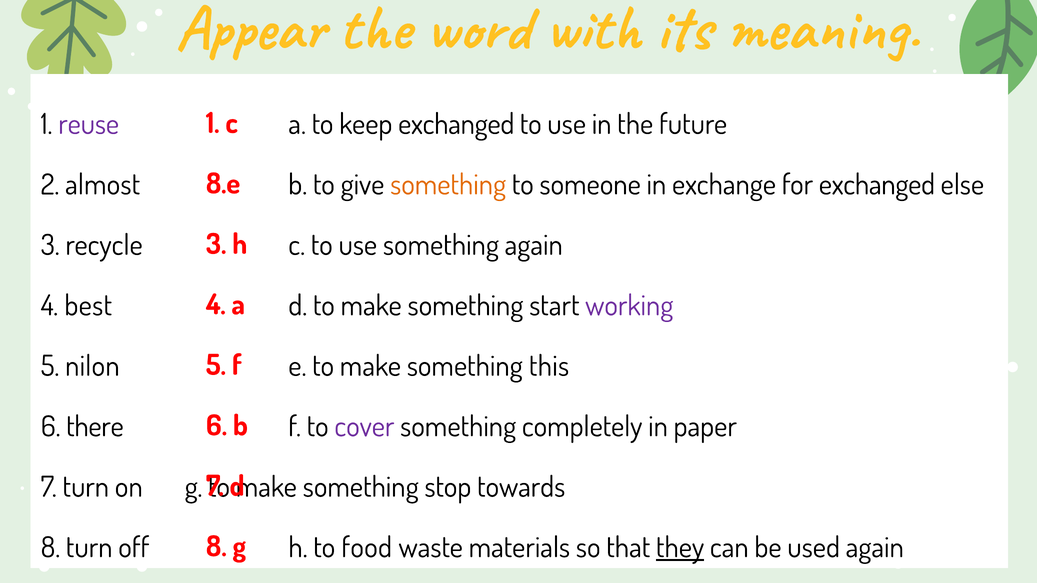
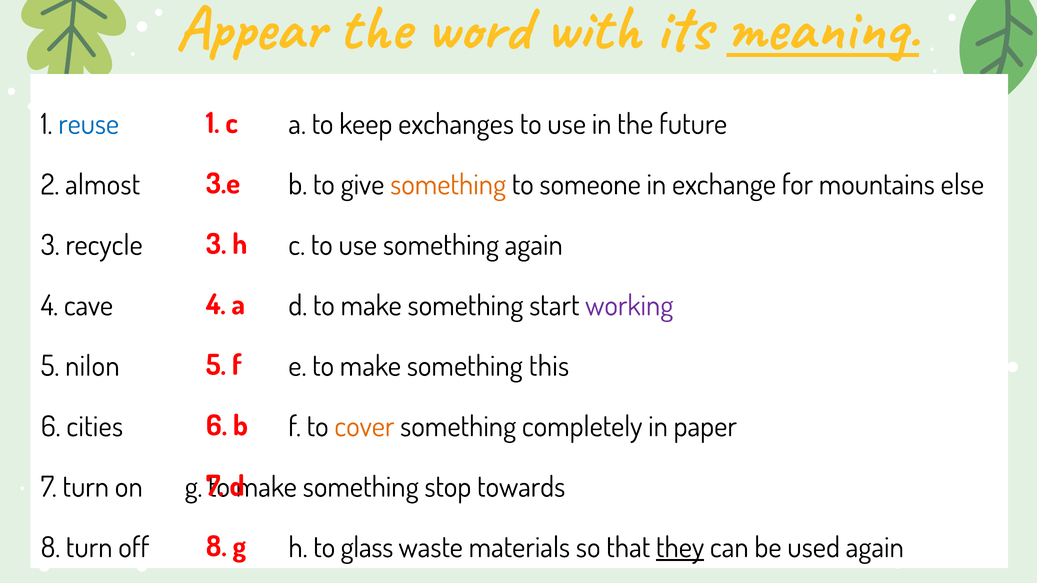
meaning underline: none -> present
reuse colour: purple -> blue
keep exchanged: exchanged -> exchanges
8.e: 8.e -> 3.e
for exchanged: exchanged -> mountains
best: best -> cave
there: there -> cities
cover colour: purple -> orange
food: food -> glass
